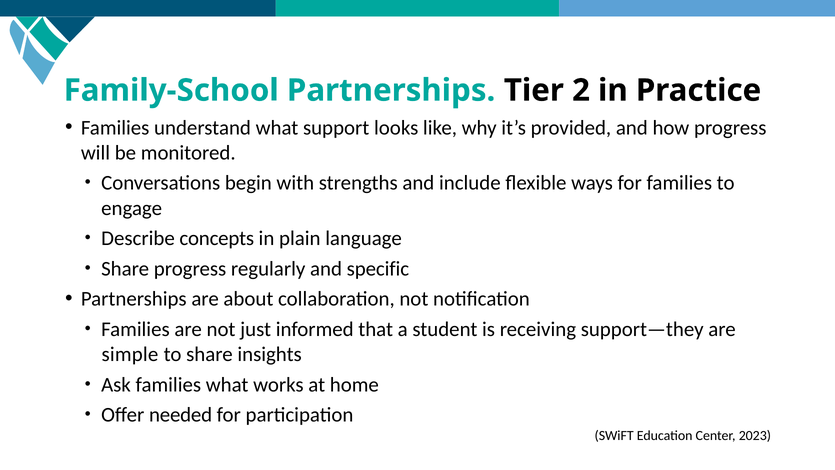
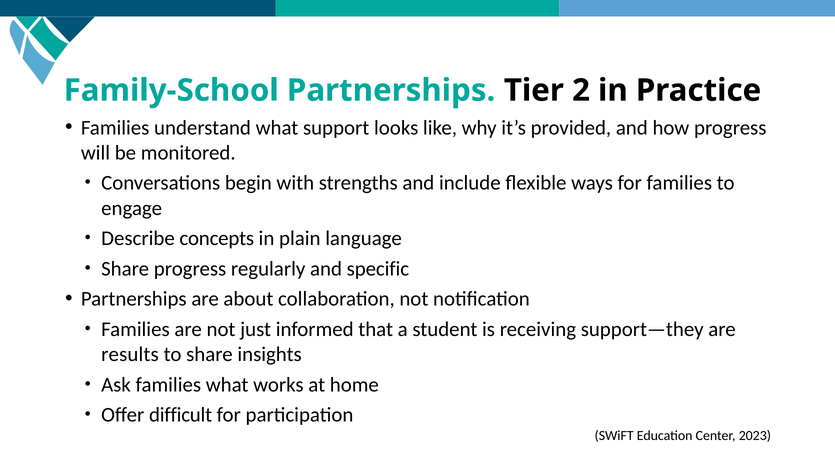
simple: simple -> results
needed: needed -> difficult
